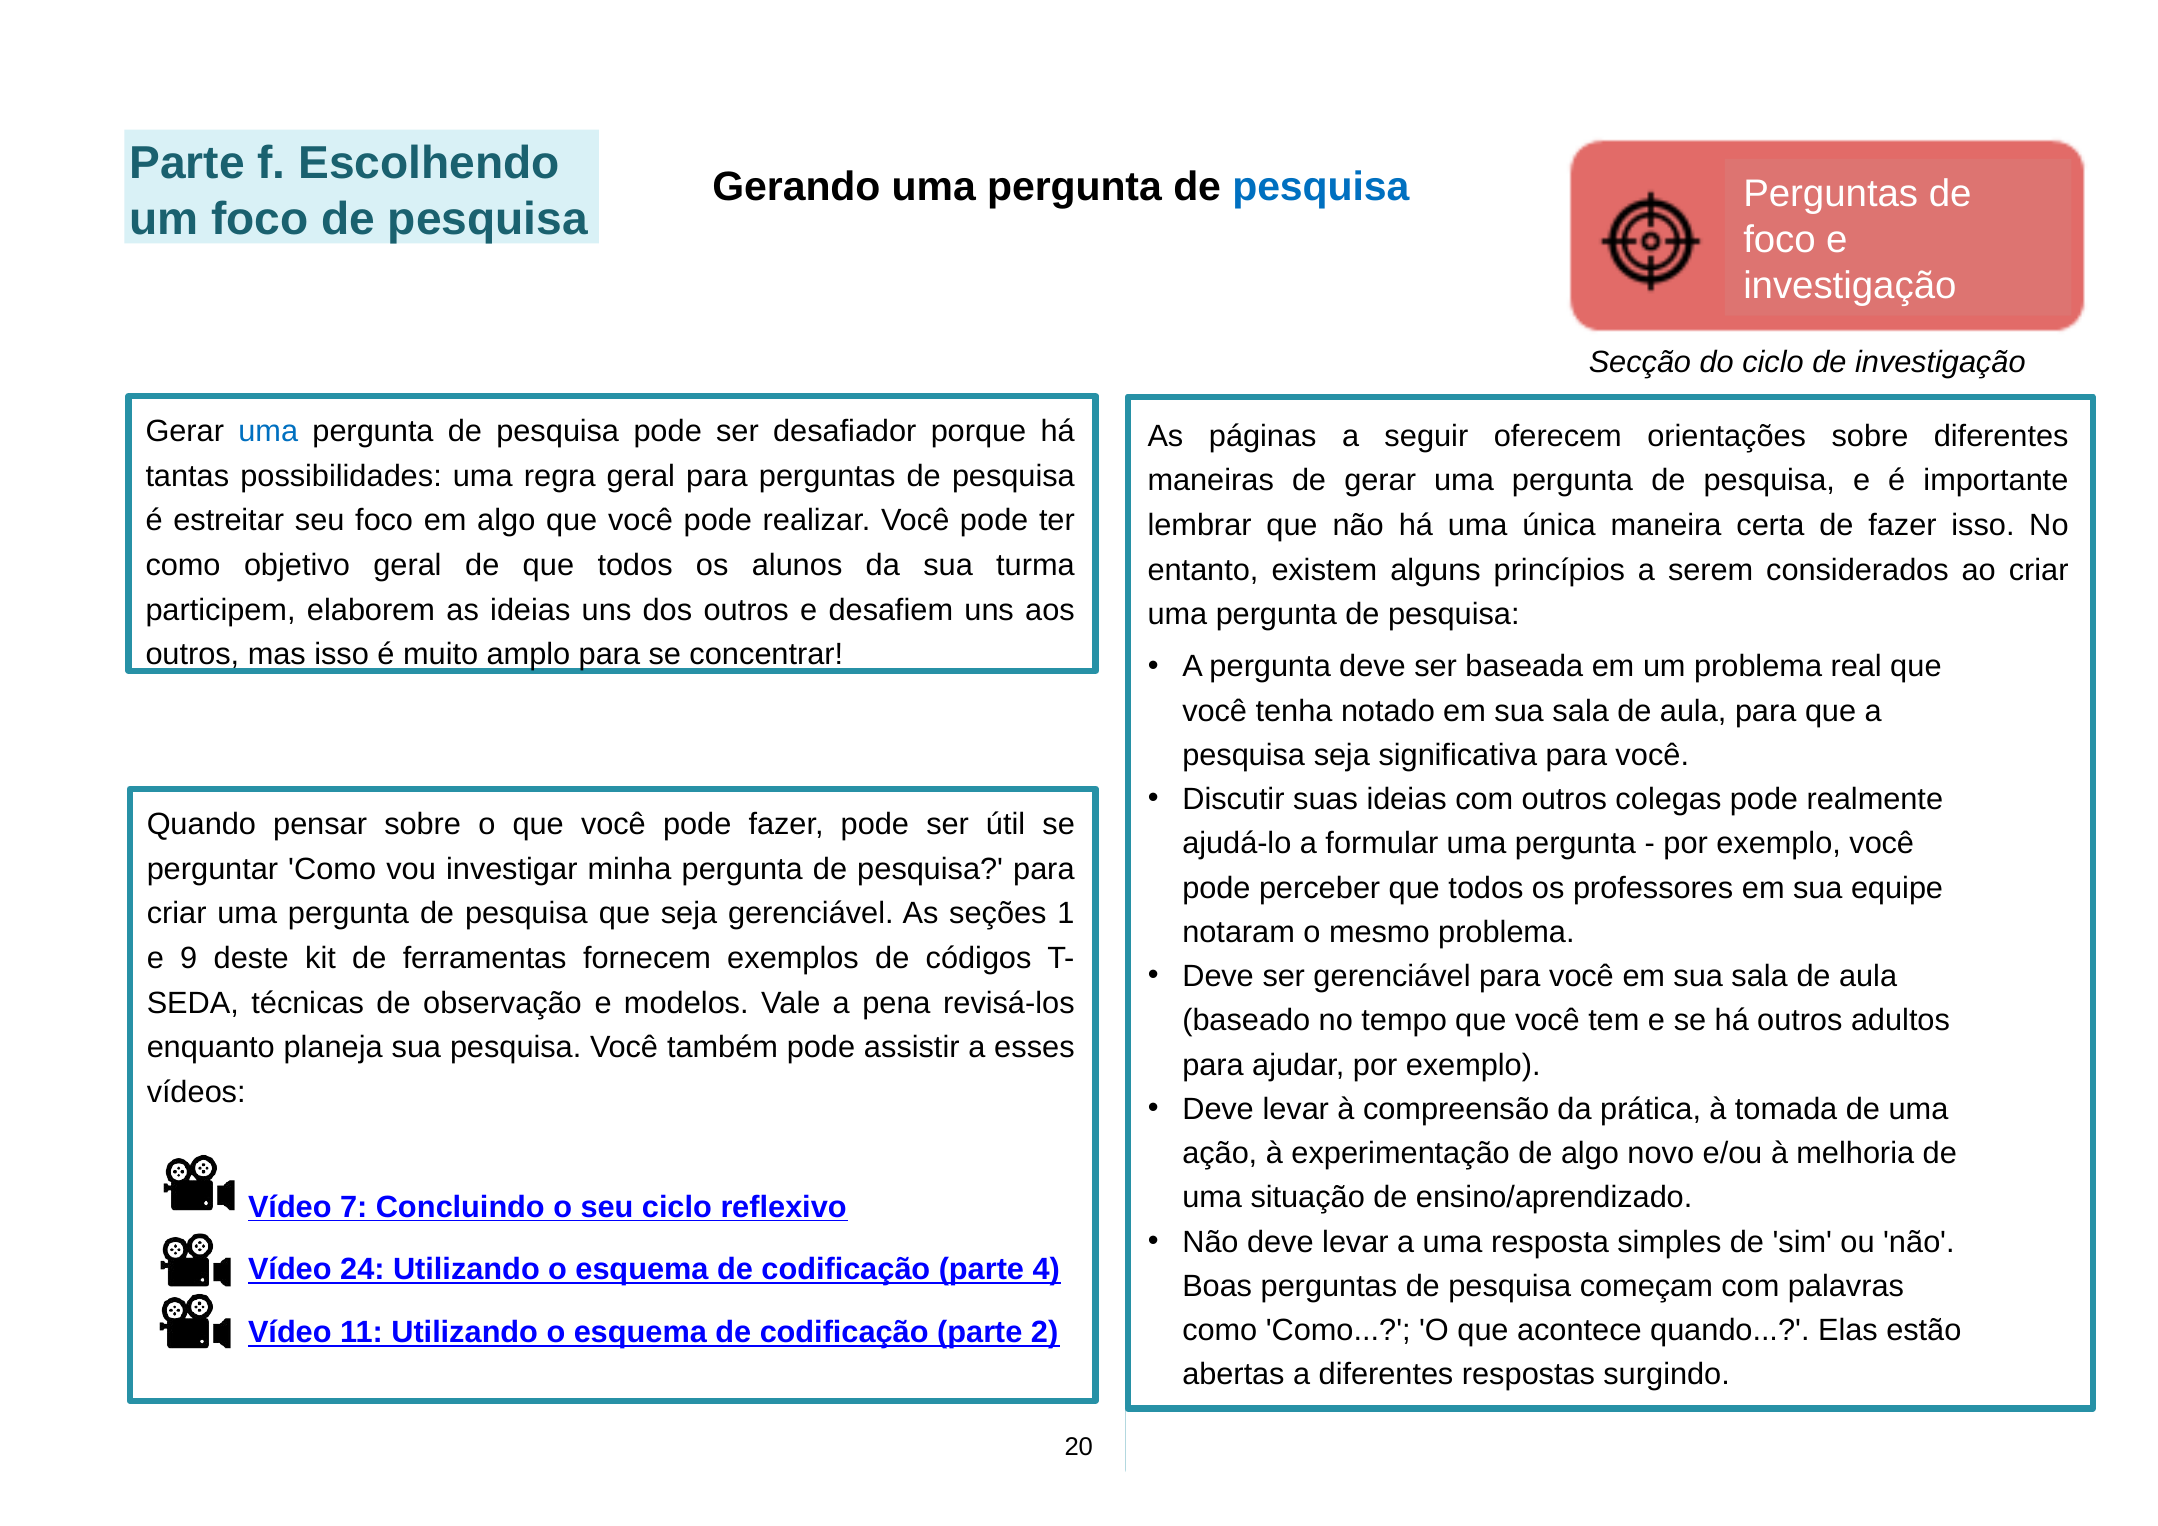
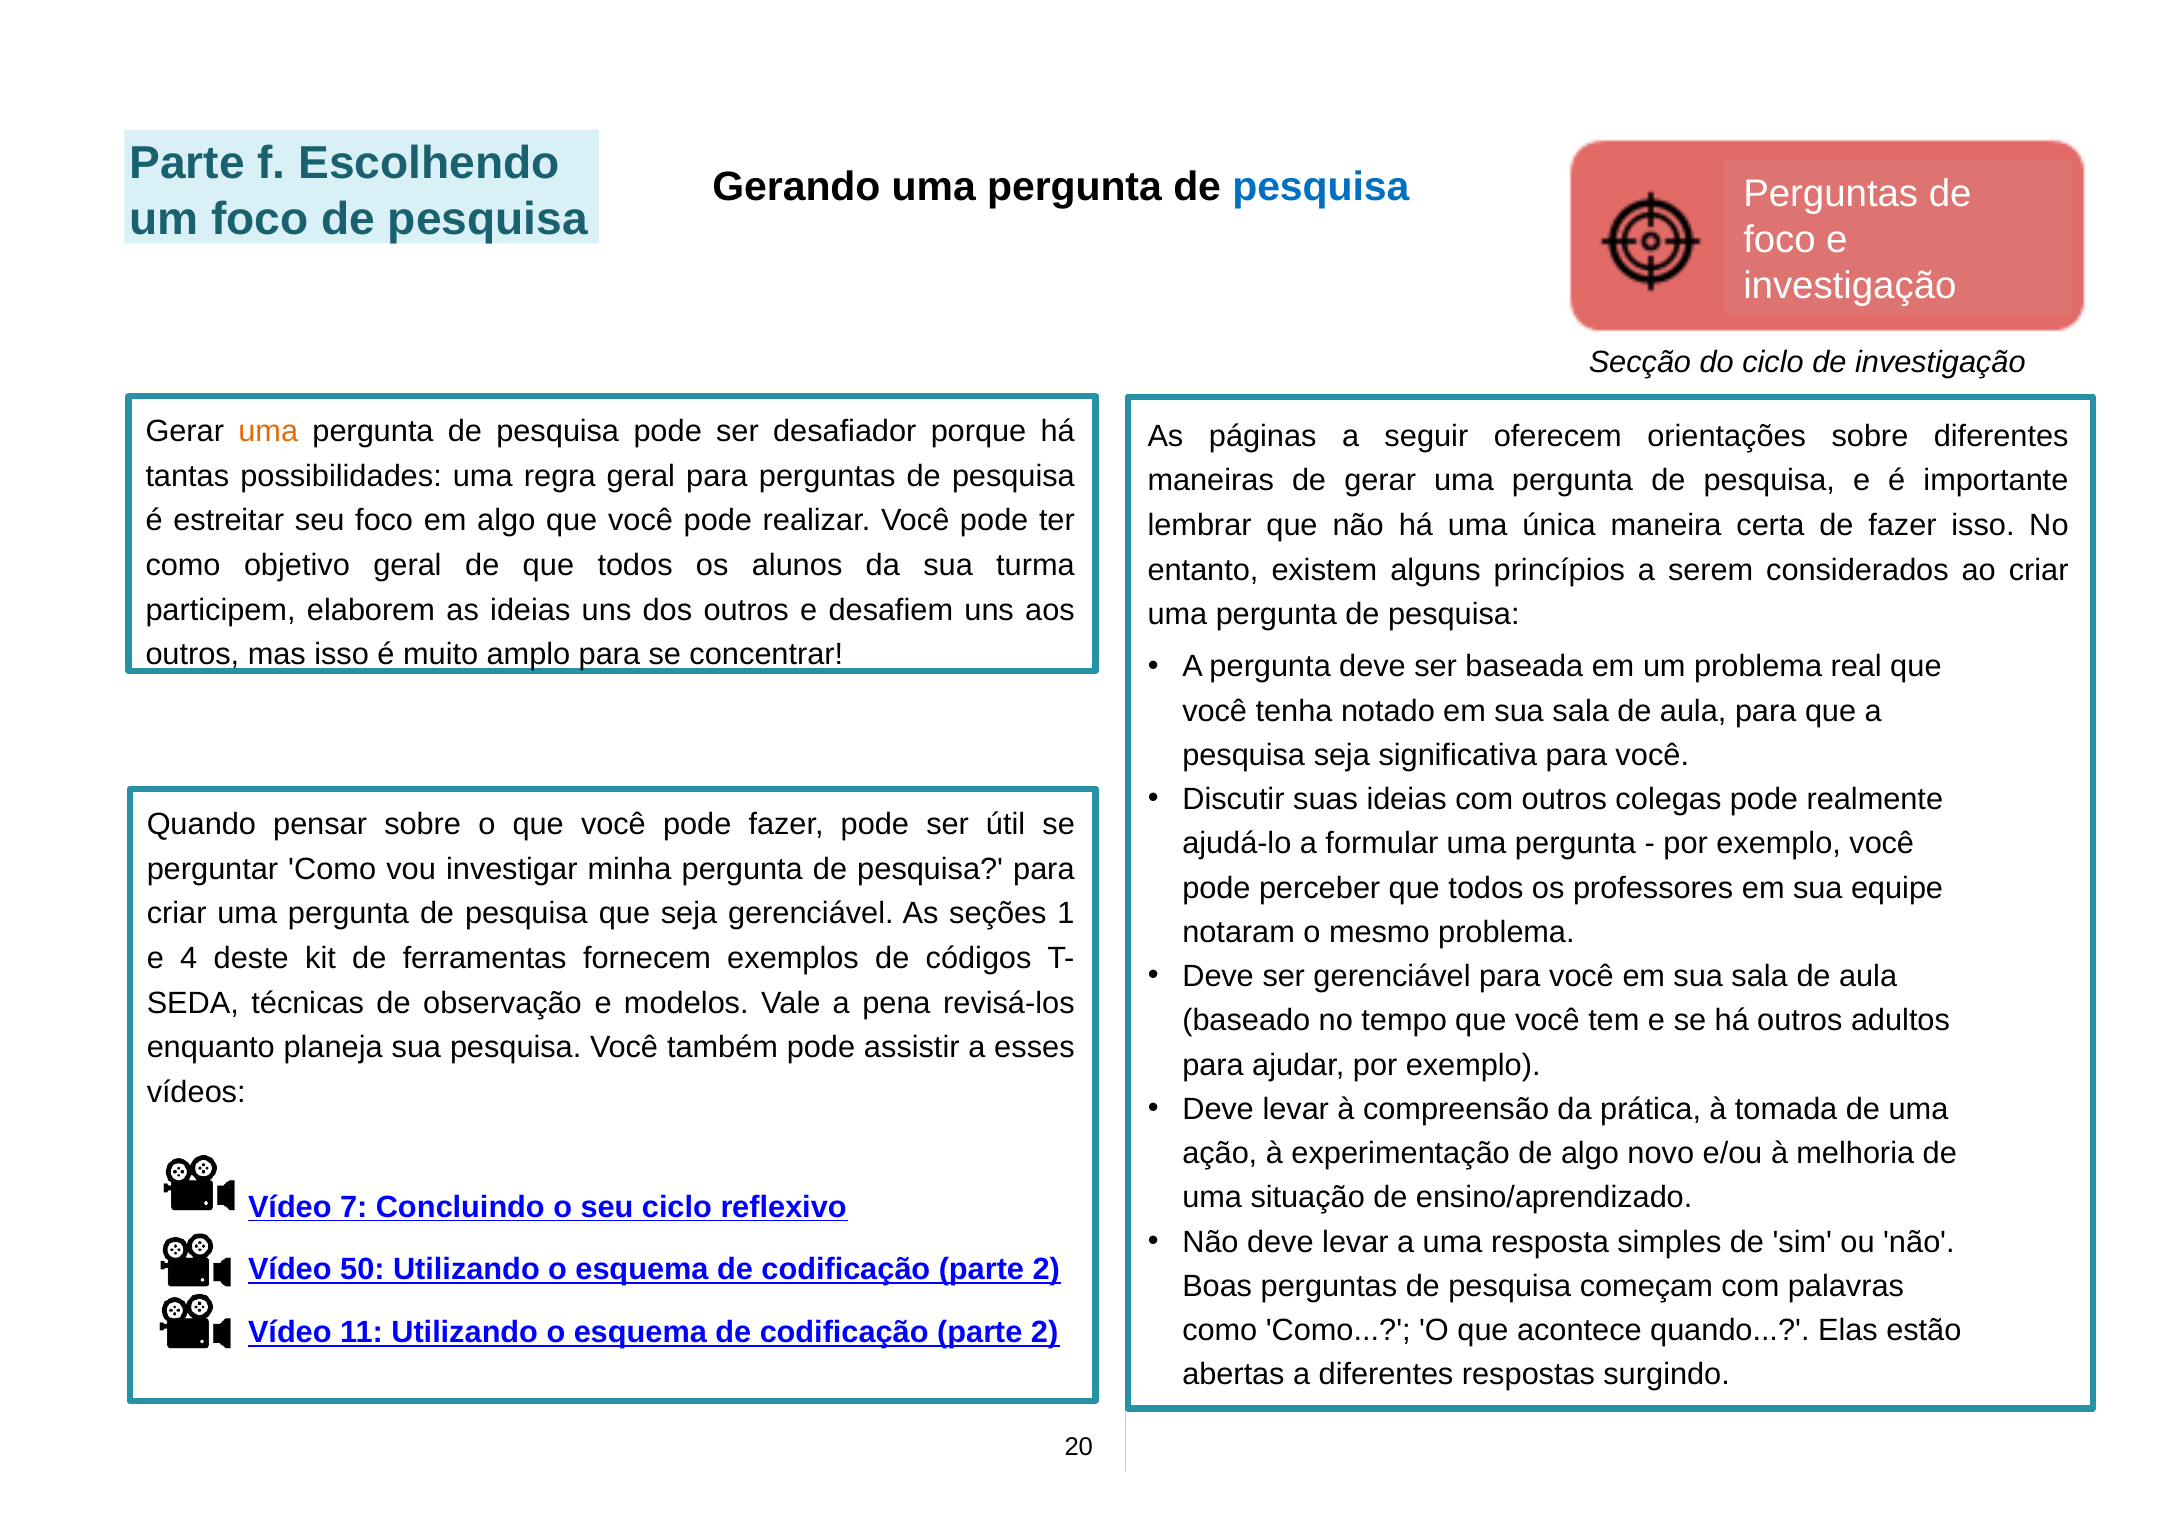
uma at (268, 432) colour: blue -> orange
9: 9 -> 4
24: 24 -> 50
4 at (1046, 1270): 4 -> 2
